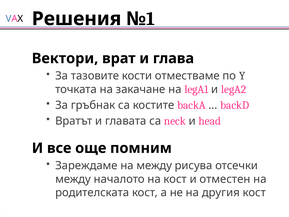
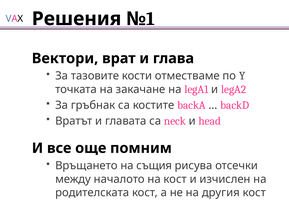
Зареждаме: Зареждаме -> Връщането
на между: между -> същия
отместен: отместен -> изчислен
